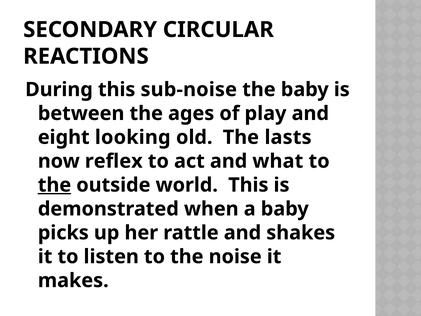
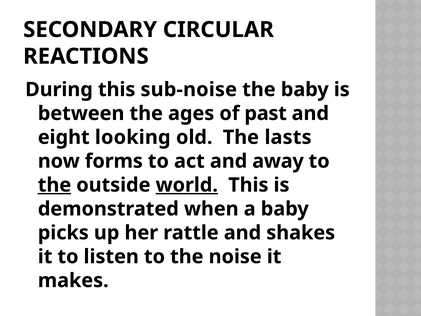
play: play -> past
reflex: reflex -> forms
what: what -> away
world underline: none -> present
